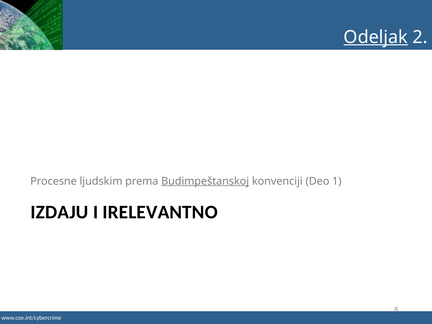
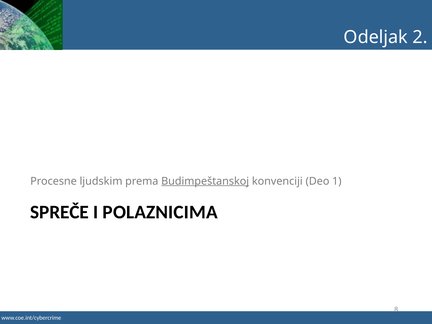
Odeljak underline: present -> none
IZDAJU: IZDAJU -> SPREČE
IRELEVANTNO: IRELEVANTNO -> POLAZNICIMA
